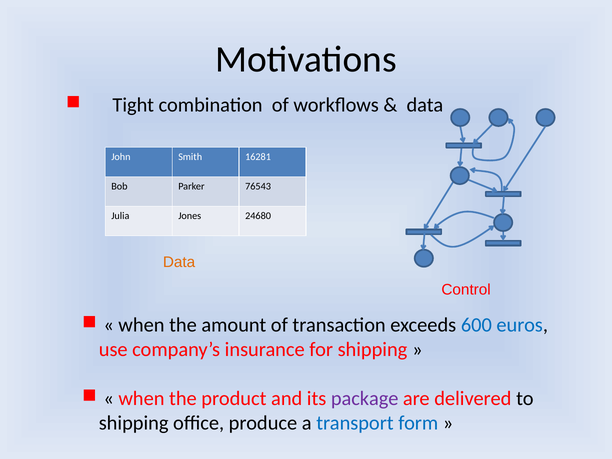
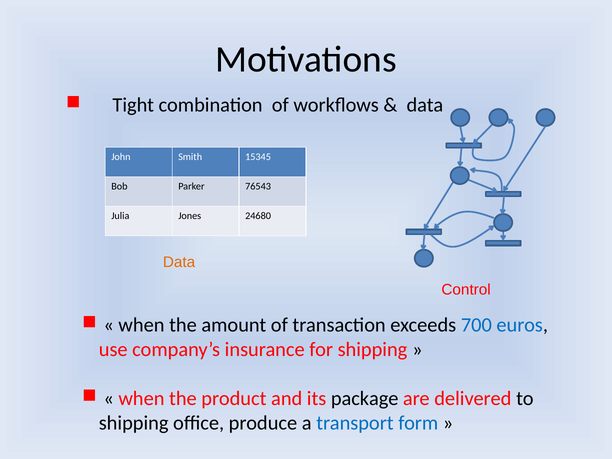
16281: 16281 -> 15345
600: 600 -> 700
package colour: purple -> black
